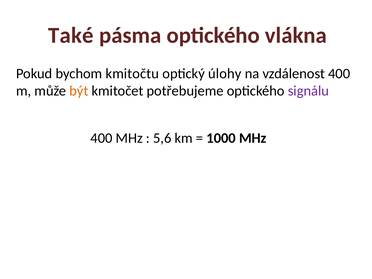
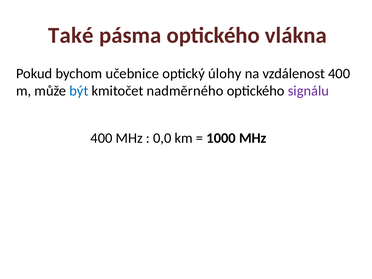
kmitočtu: kmitočtu -> učebnice
být colour: orange -> blue
potřebujeme: potřebujeme -> nadměrného
5,6: 5,6 -> 0,0
